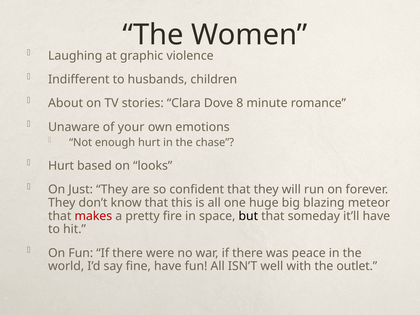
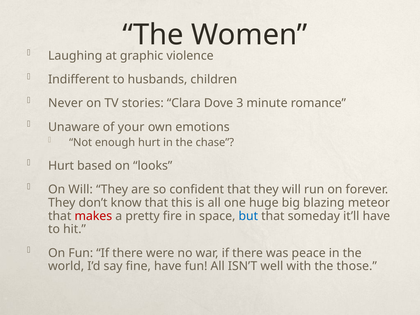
About: About -> Never
8: 8 -> 3
On Just: Just -> Will
but colour: black -> blue
outlet: outlet -> those
